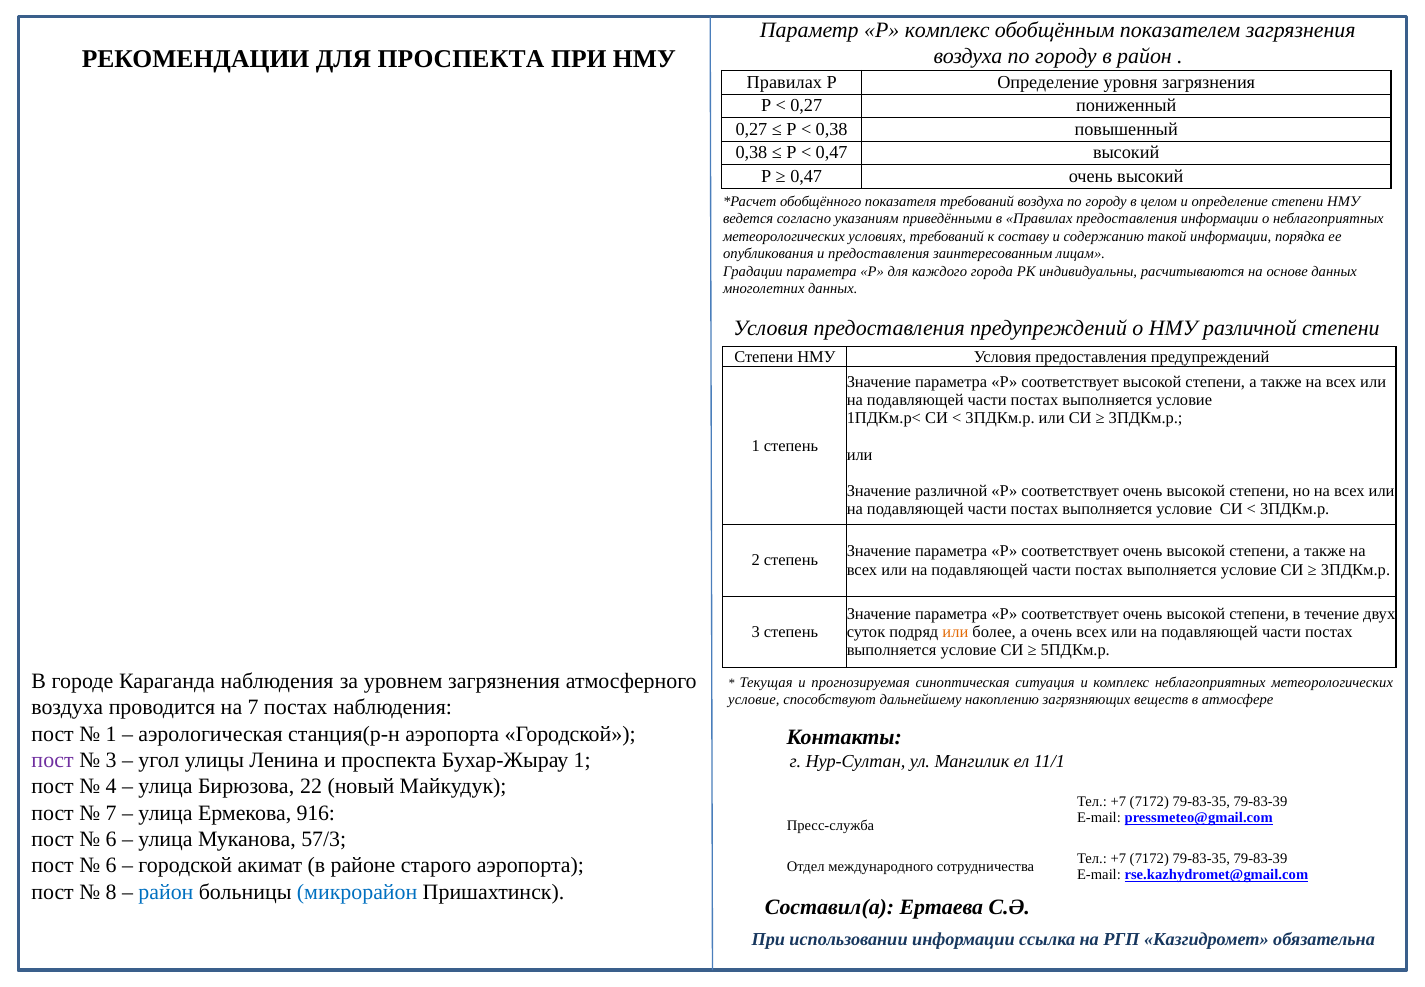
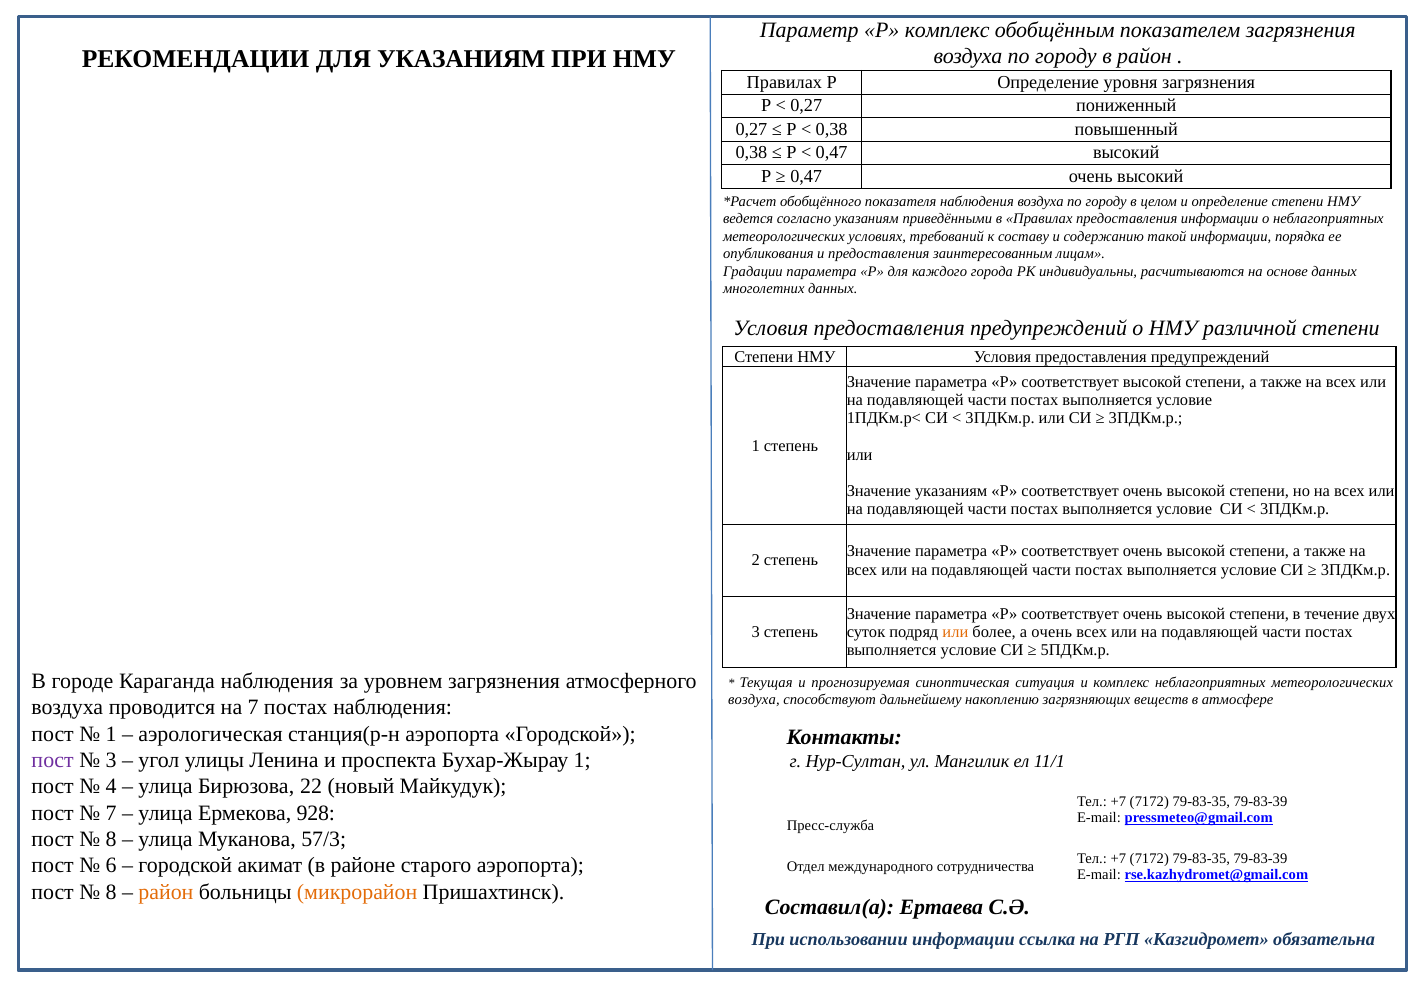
ДЛЯ ПРОСПЕКТА: ПРОСПЕКТА -> УКАЗАНИЯМ
показателя требований: требований -> наблюдения
Значение различной: различной -> указаниям
условие at (754, 700): условие -> воздуха
916: 916 -> 928
6 at (111, 839): 6 -> 8
район at (166, 891) colour: blue -> orange
микрорайон colour: blue -> orange
